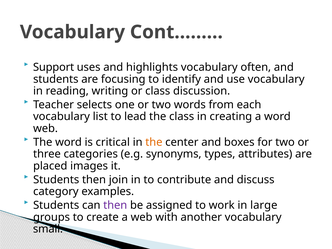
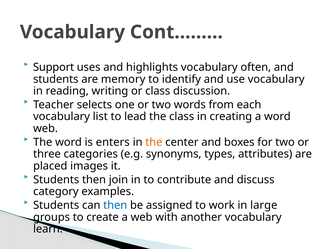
focusing: focusing -> memory
critical: critical -> enters
then at (115, 205) colour: purple -> blue
small: small -> learn
